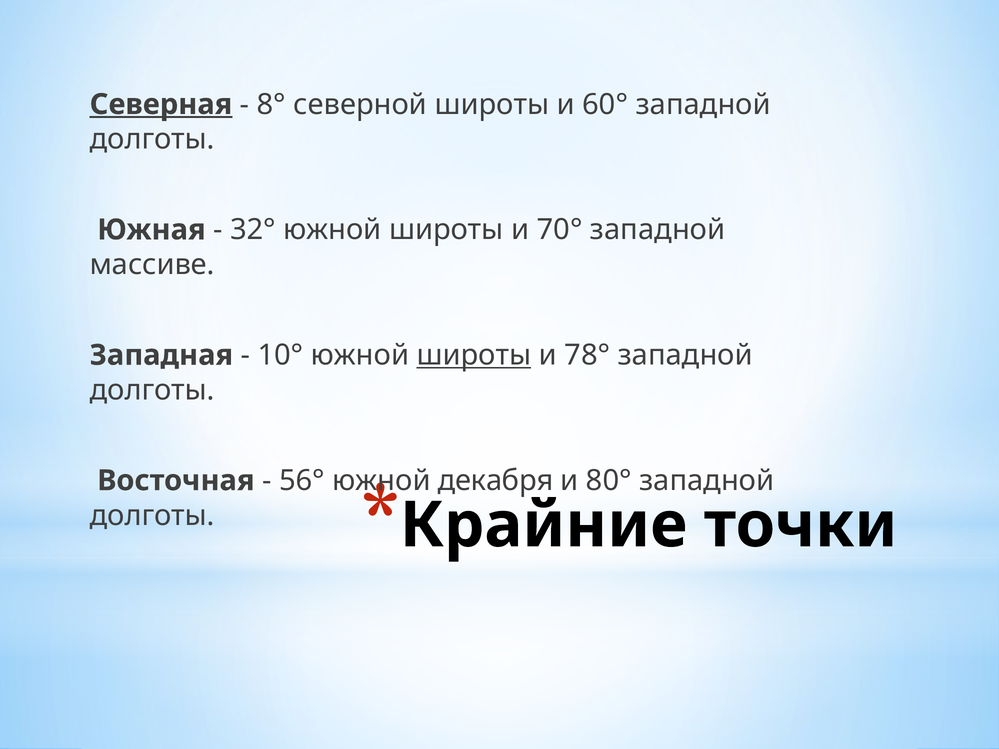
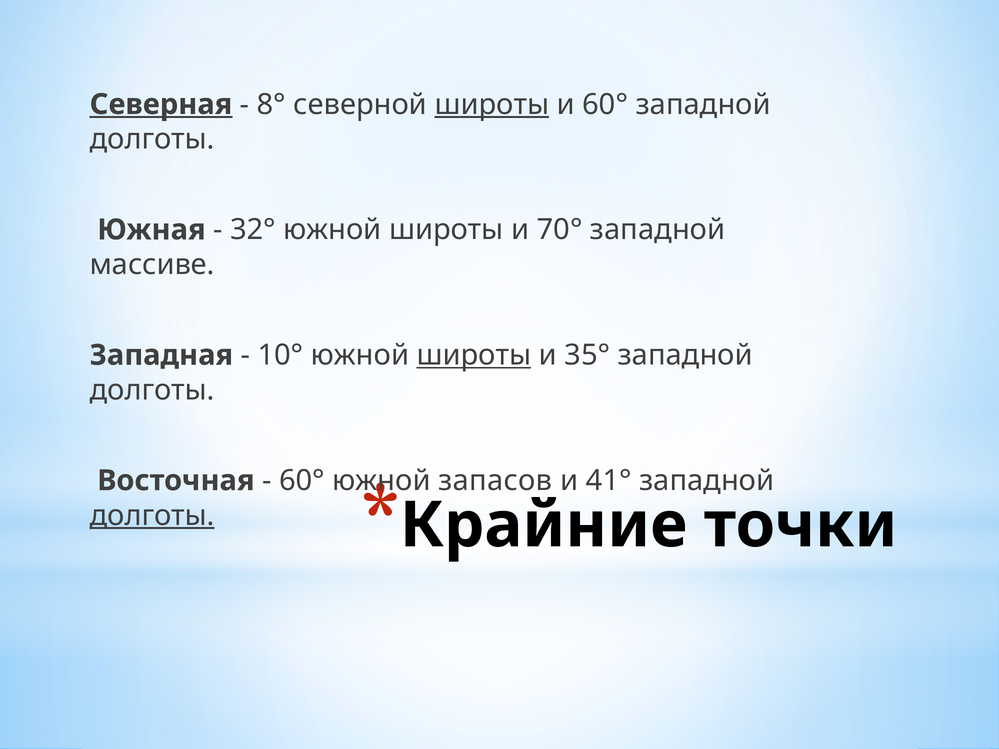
широты at (492, 104) underline: none -> present
78°: 78° -> 35°
56° at (302, 481): 56° -> 60°
декабря: декабря -> запасов
80°: 80° -> 41°
долготы at (152, 516) underline: none -> present
